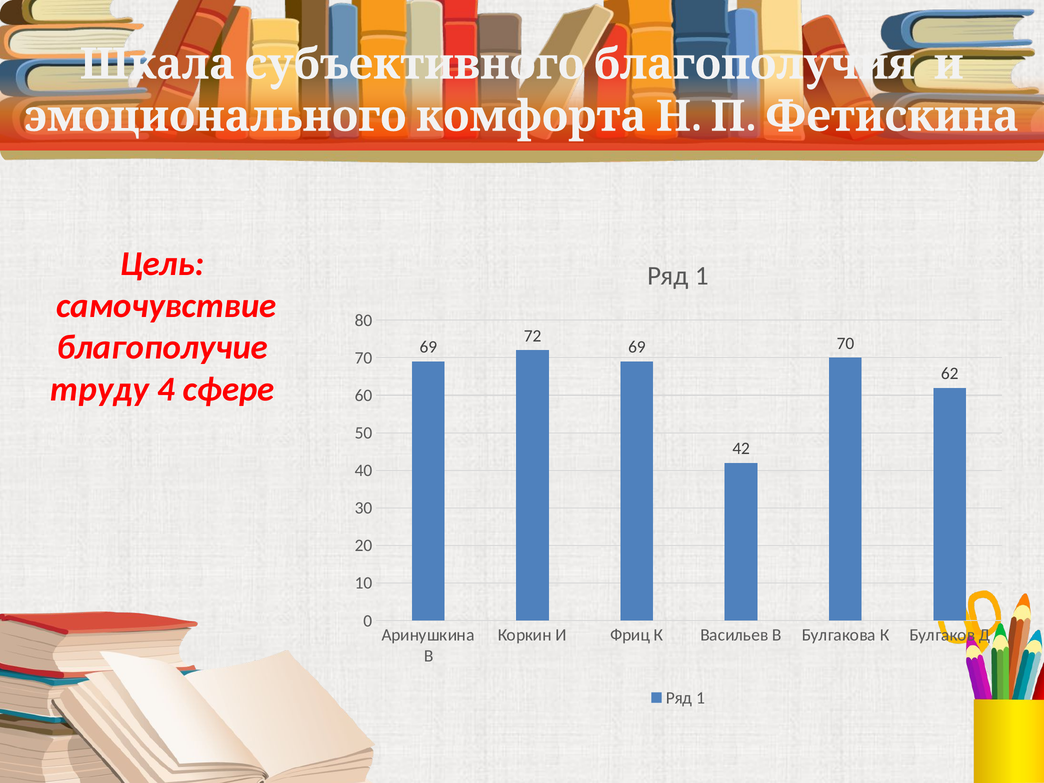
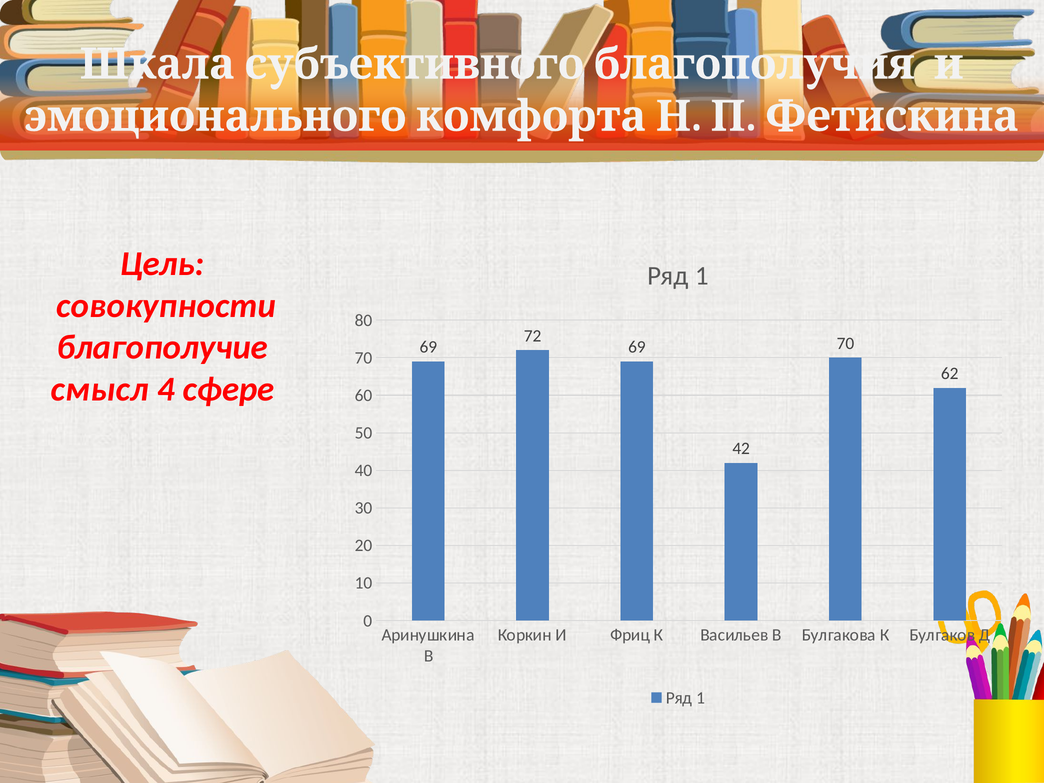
самочувствие: самочувствие -> совокупности
труду: труду -> смысл
